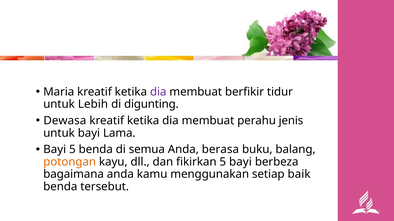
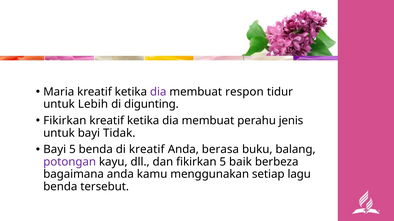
berfikir: berfikir -> respon
Dewasa at (65, 121): Dewasa -> Fikirkan
Lama: Lama -> Tidak
di semua: semua -> kreatif
potongan colour: orange -> purple
5 bayi: bayi -> baik
baik: baik -> lagu
